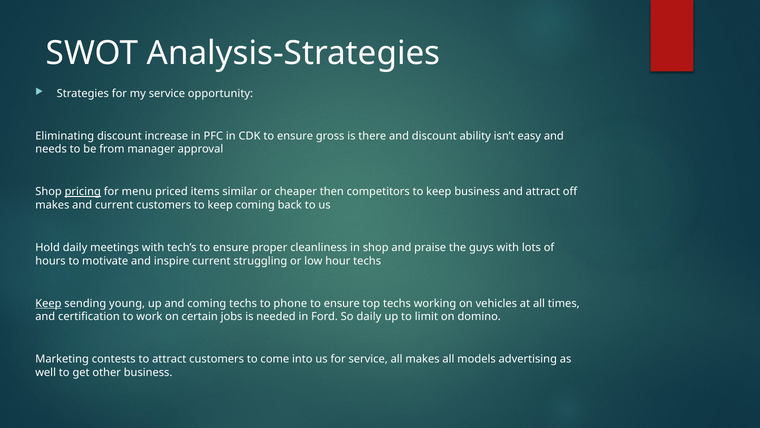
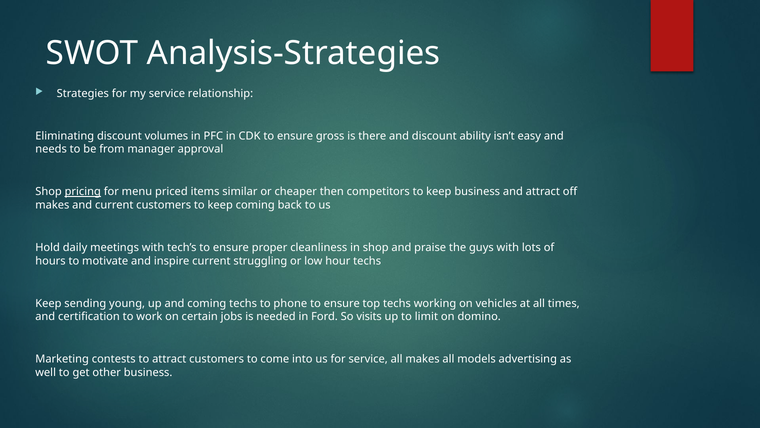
opportunity: opportunity -> relationship
increase: increase -> volumes
Keep at (48, 303) underline: present -> none
So daily: daily -> visits
